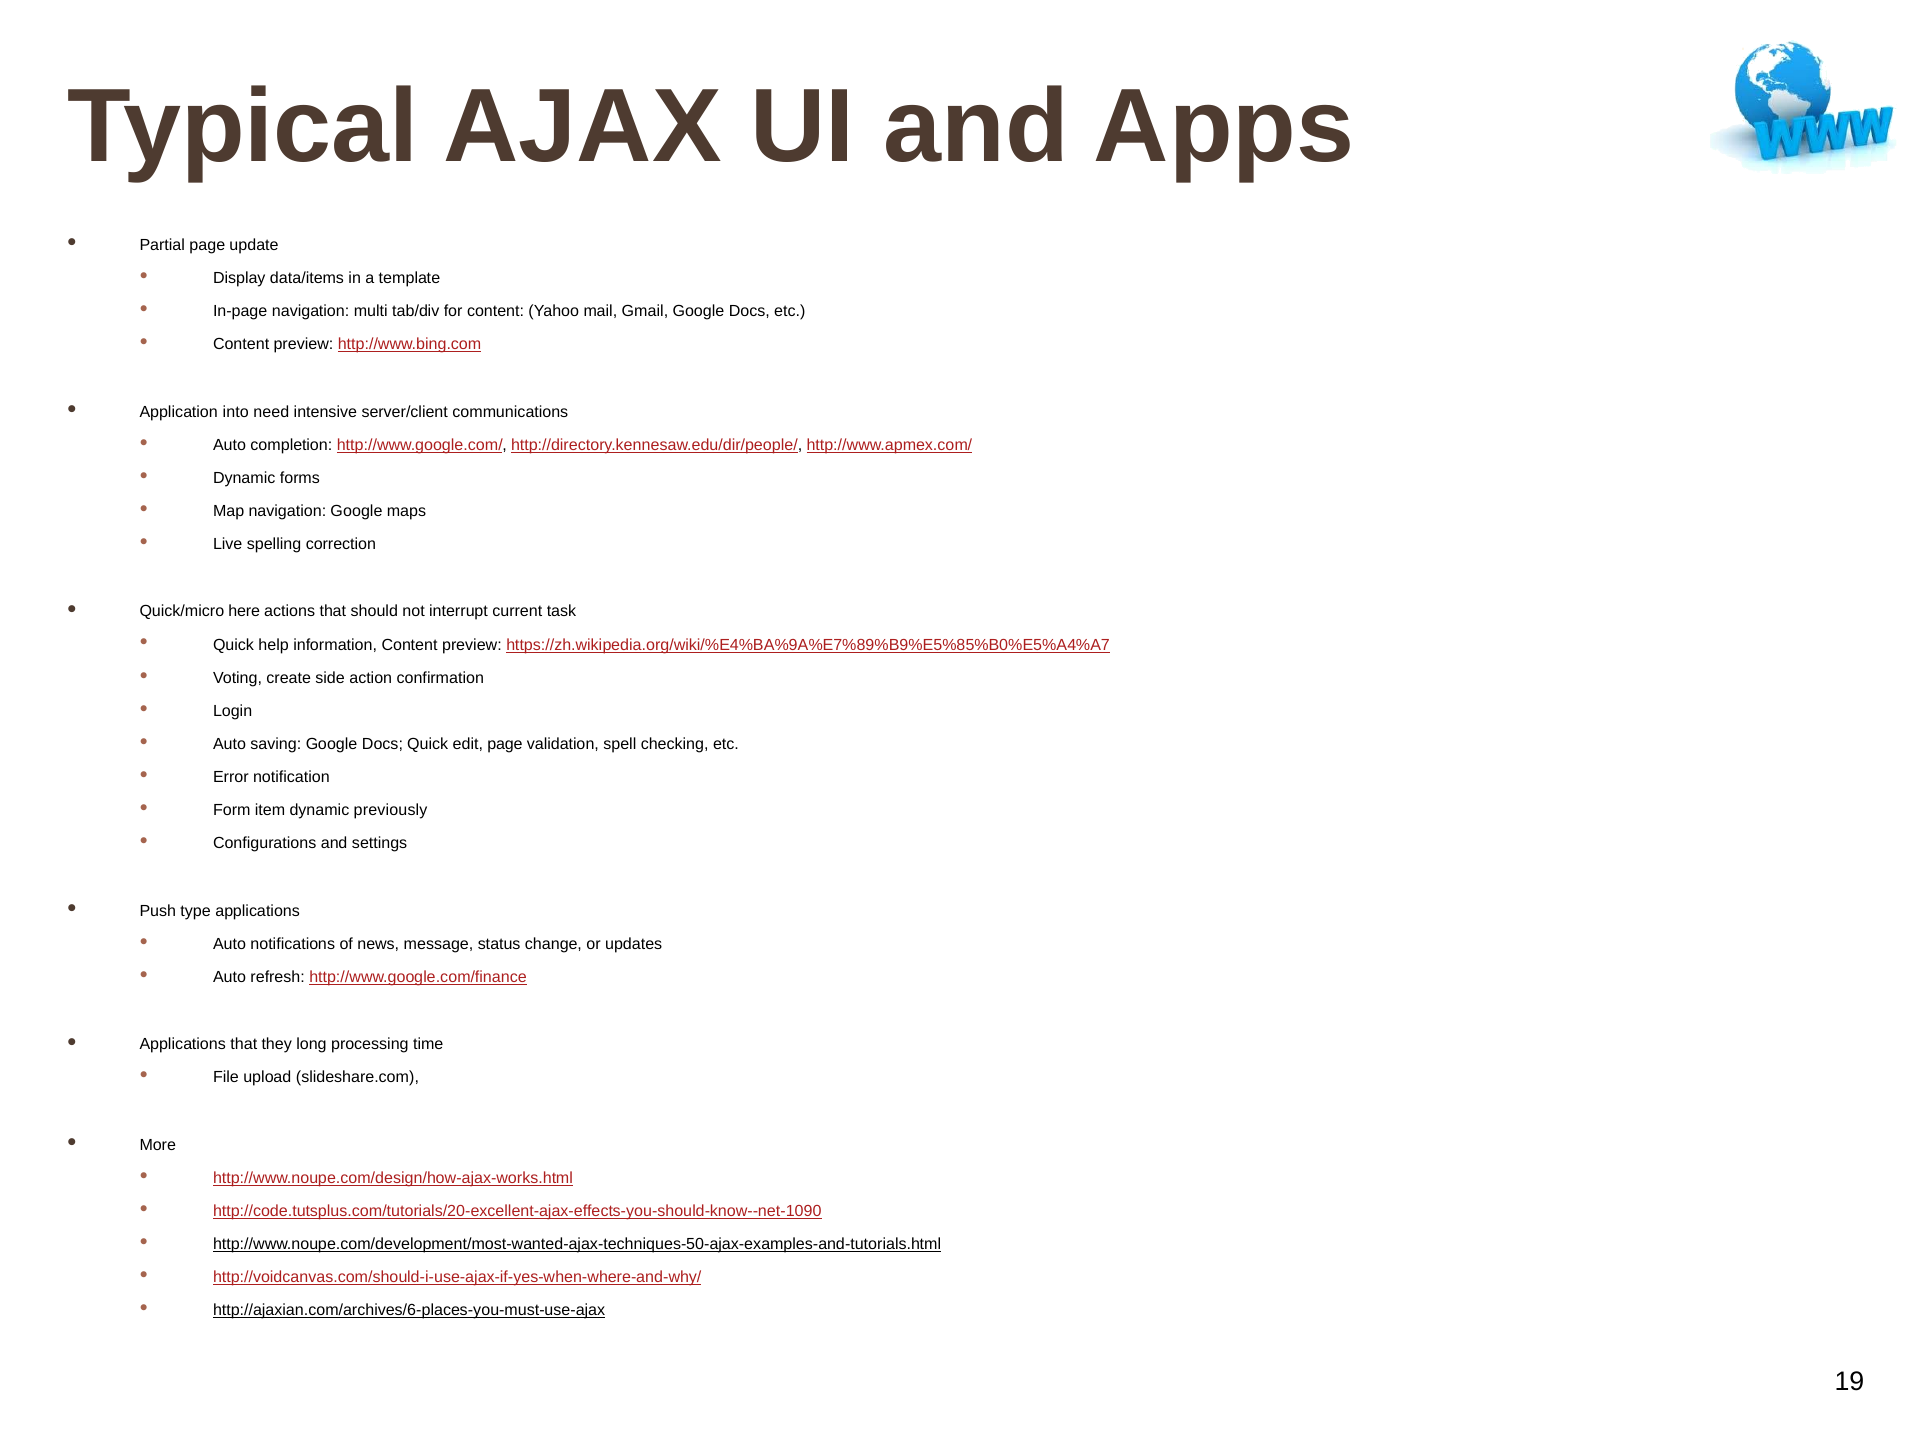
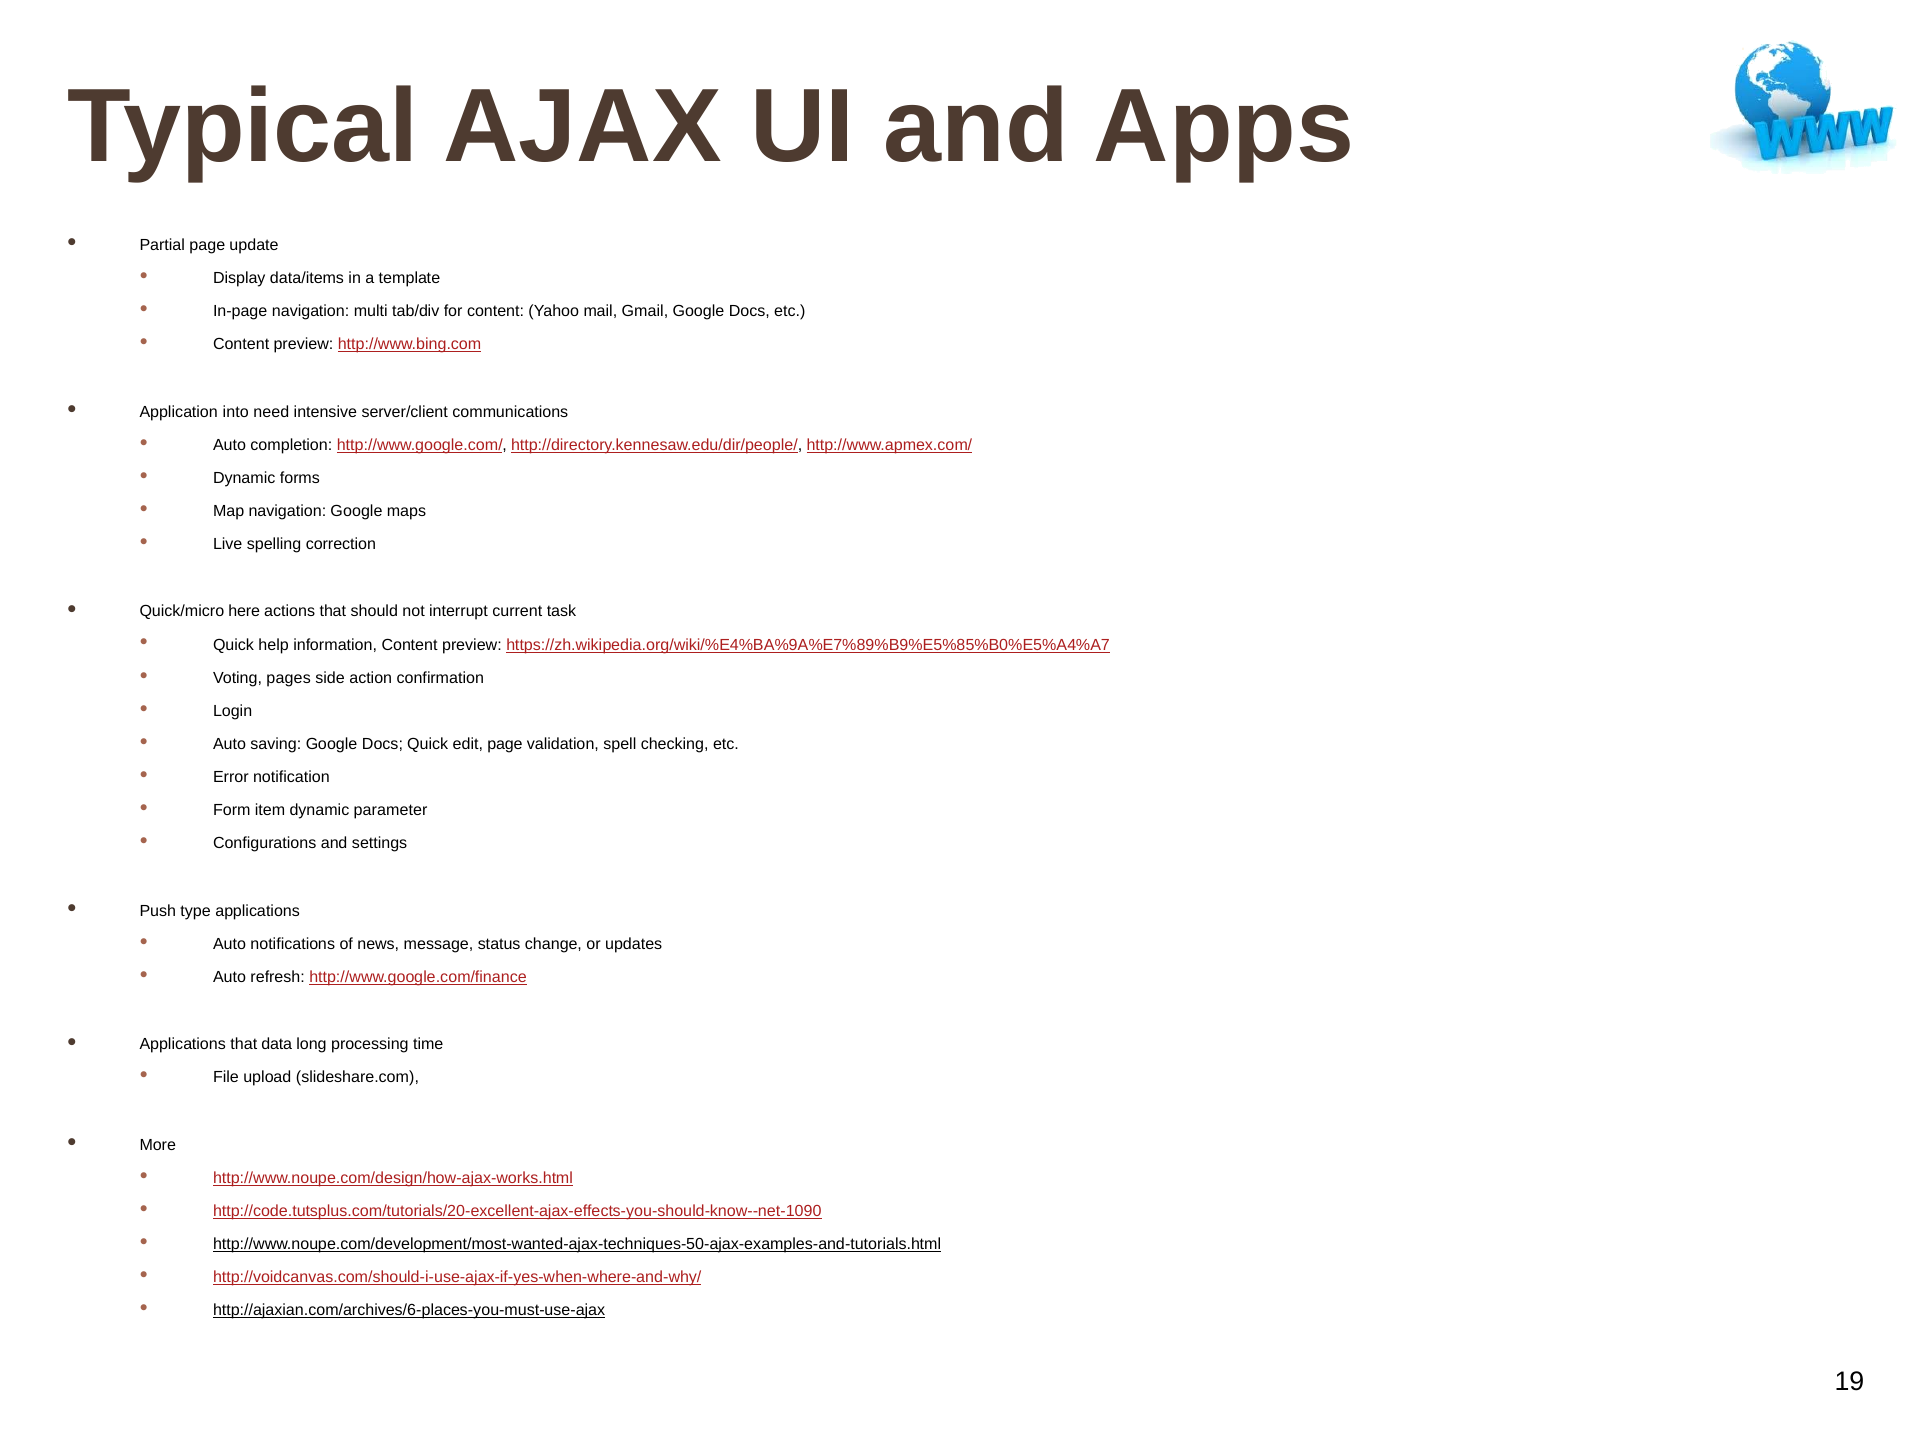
create: create -> pages
previously: previously -> parameter
they: they -> data
